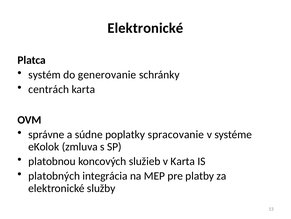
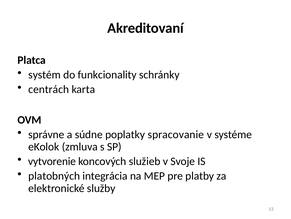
Elektronické at (145, 28): Elektronické -> Akreditovaní
generovanie: generovanie -> funkcionality
platobnou: platobnou -> vytvorenie
v Karta: Karta -> Svoje
